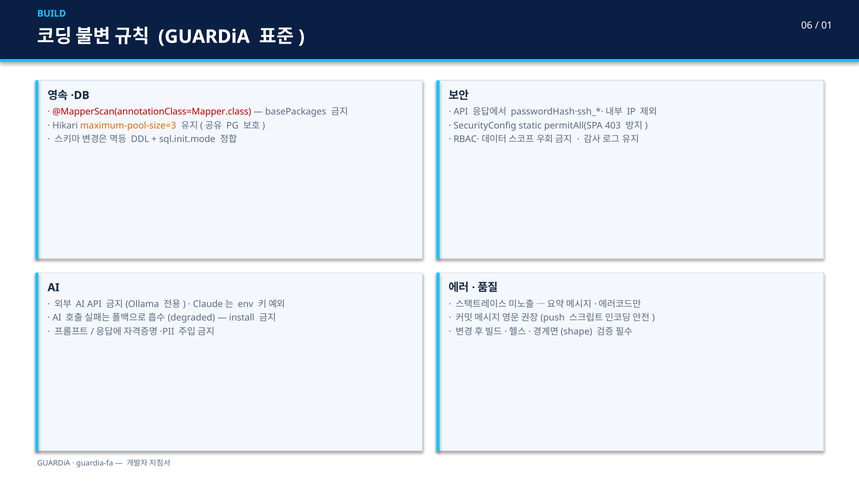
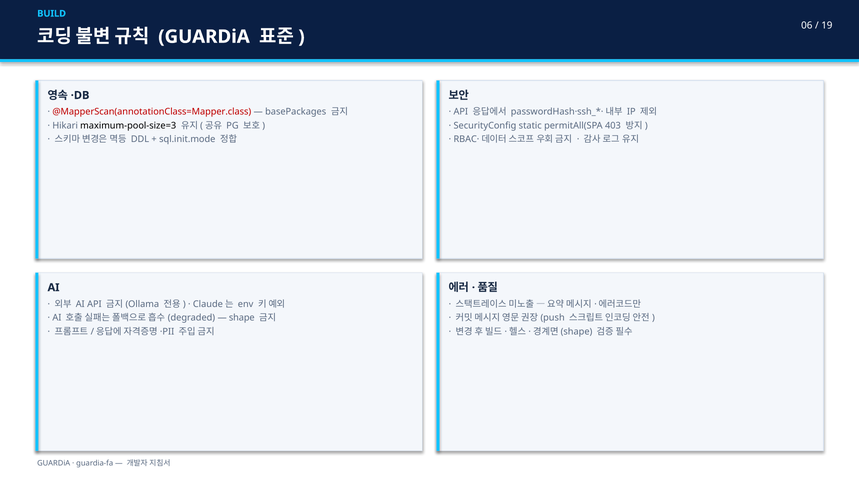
01: 01 -> 19
maximum-pool-size=3 colour: orange -> black
install: install -> shape
